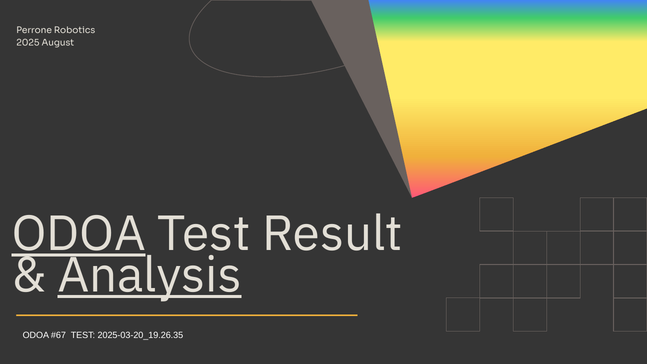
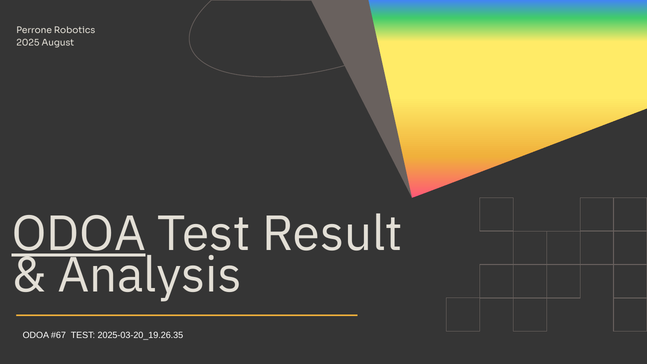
Analysis underline: present -> none
